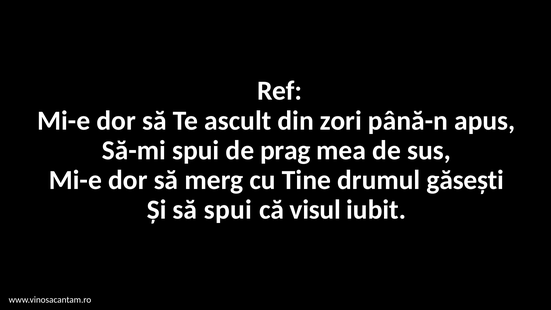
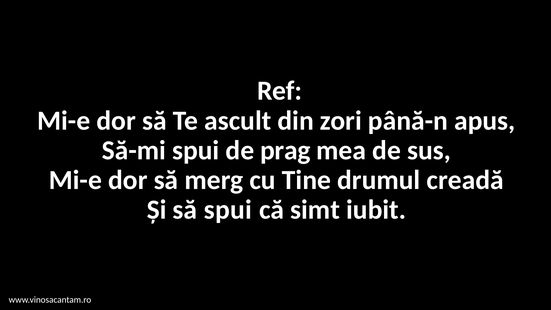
găsești: găsești -> creadă
visul: visul -> simt
